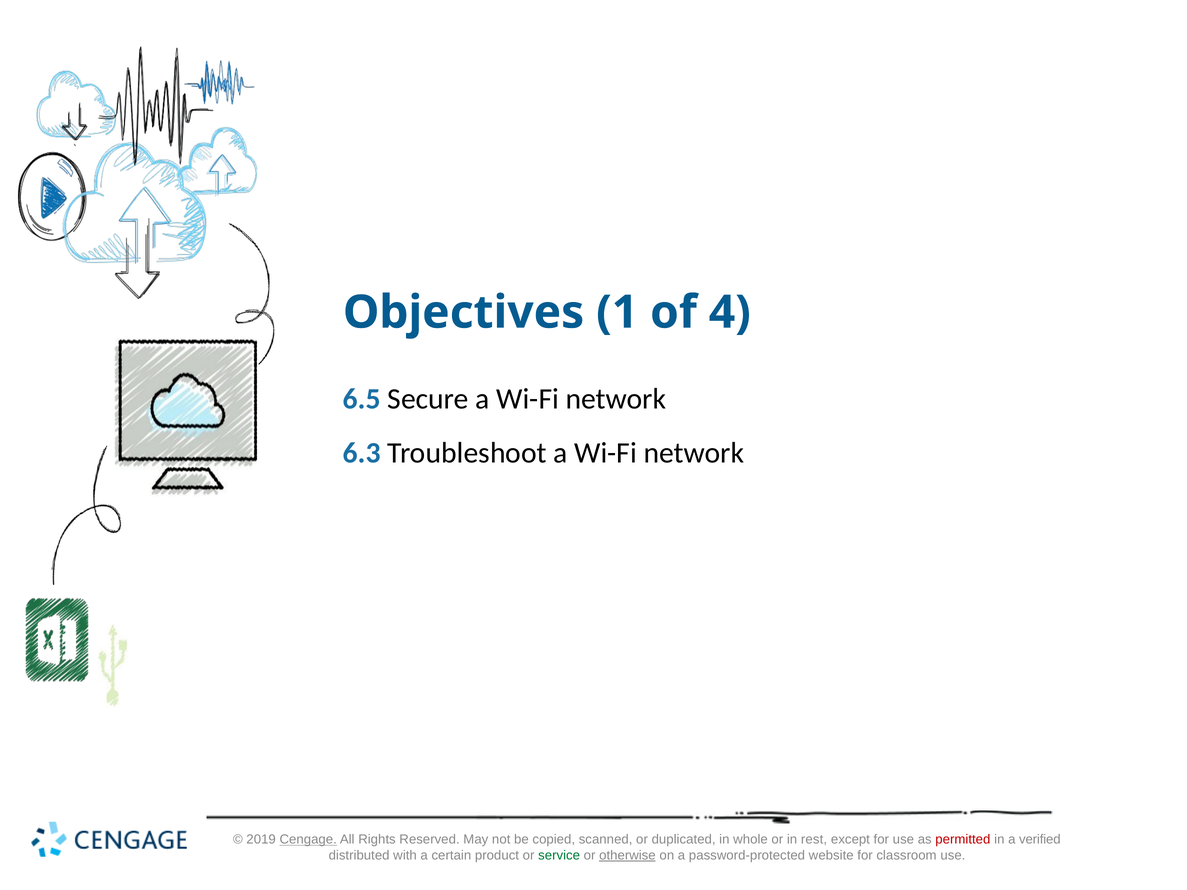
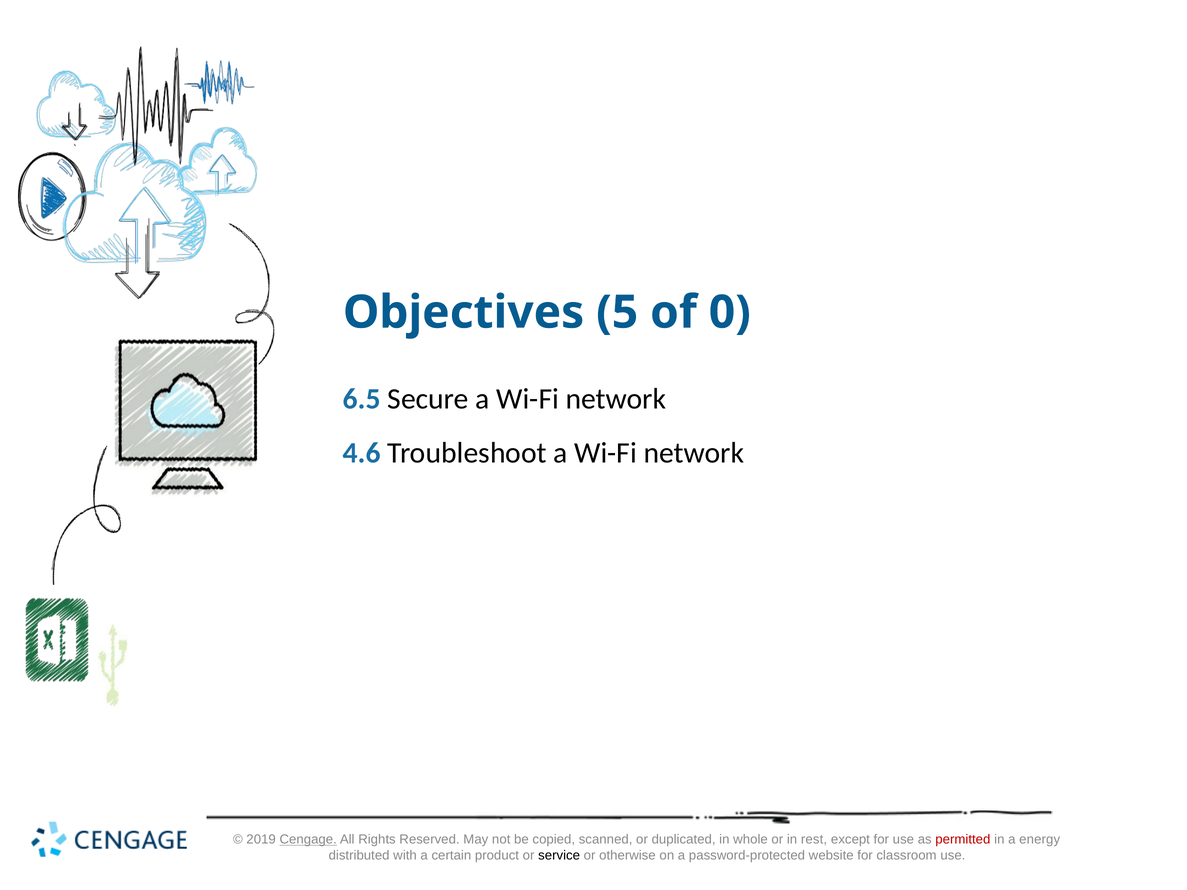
1: 1 -> 5
4: 4 -> 0
6.3: 6.3 -> 4.6
verified: verified -> energy
service colour: green -> black
otherwise underline: present -> none
